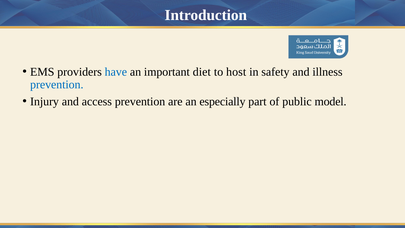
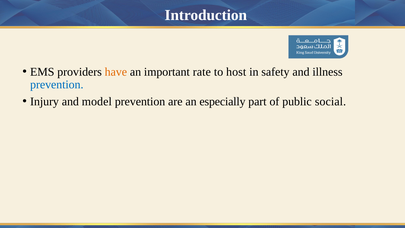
have colour: blue -> orange
diet: diet -> rate
access: access -> model
model: model -> social
